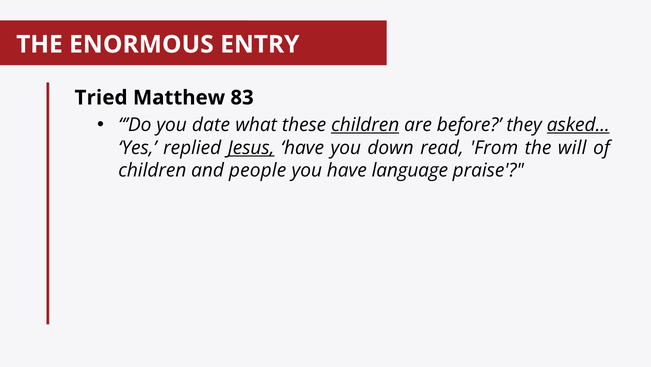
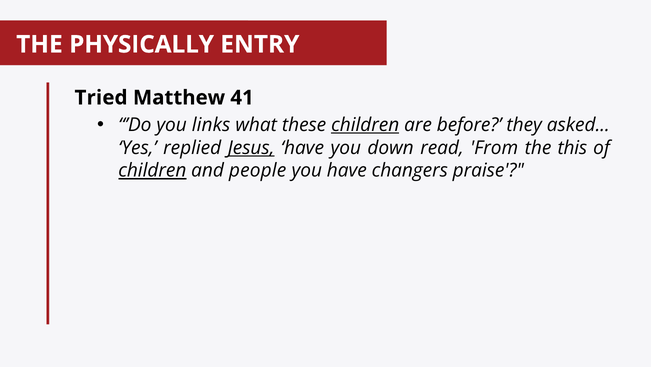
ENORMOUS: ENORMOUS -> PHYSICALLY
83: 83 -> 41
date: date -> links
asked underline: present -> none
will: will -> this
children at (152, 171) underline: none -> present
language: language -> changers
